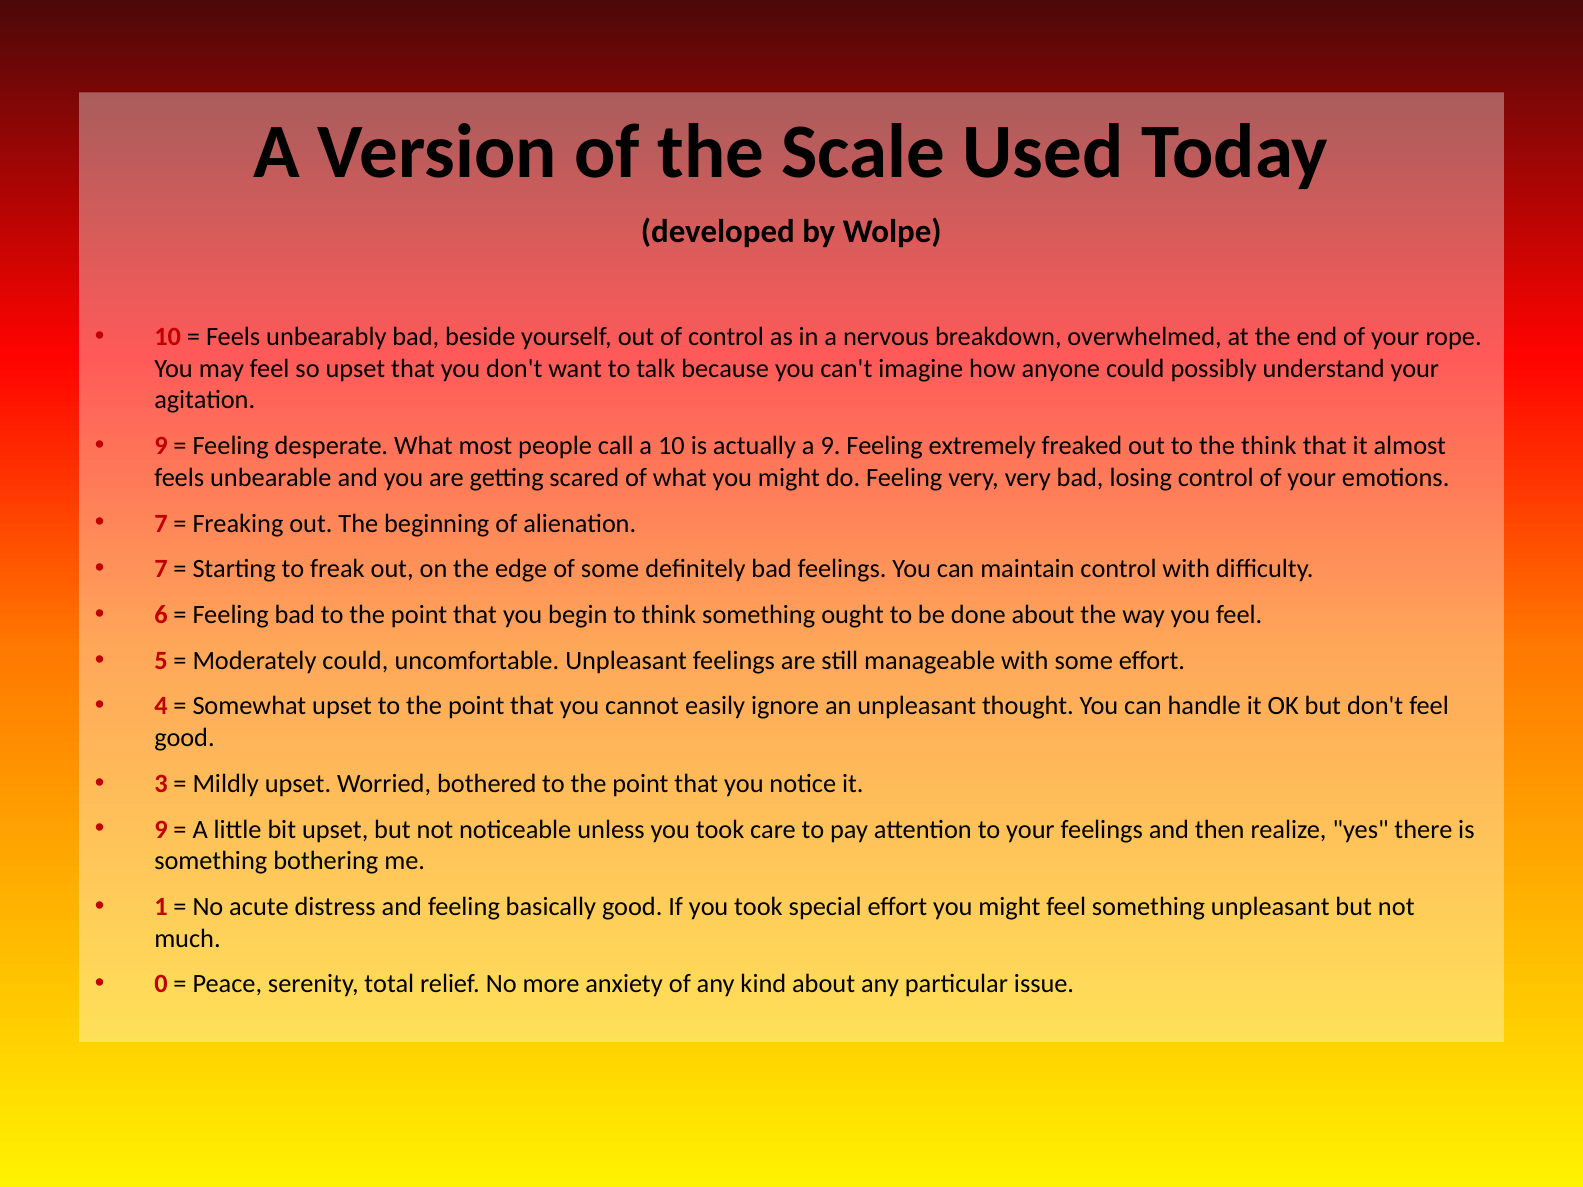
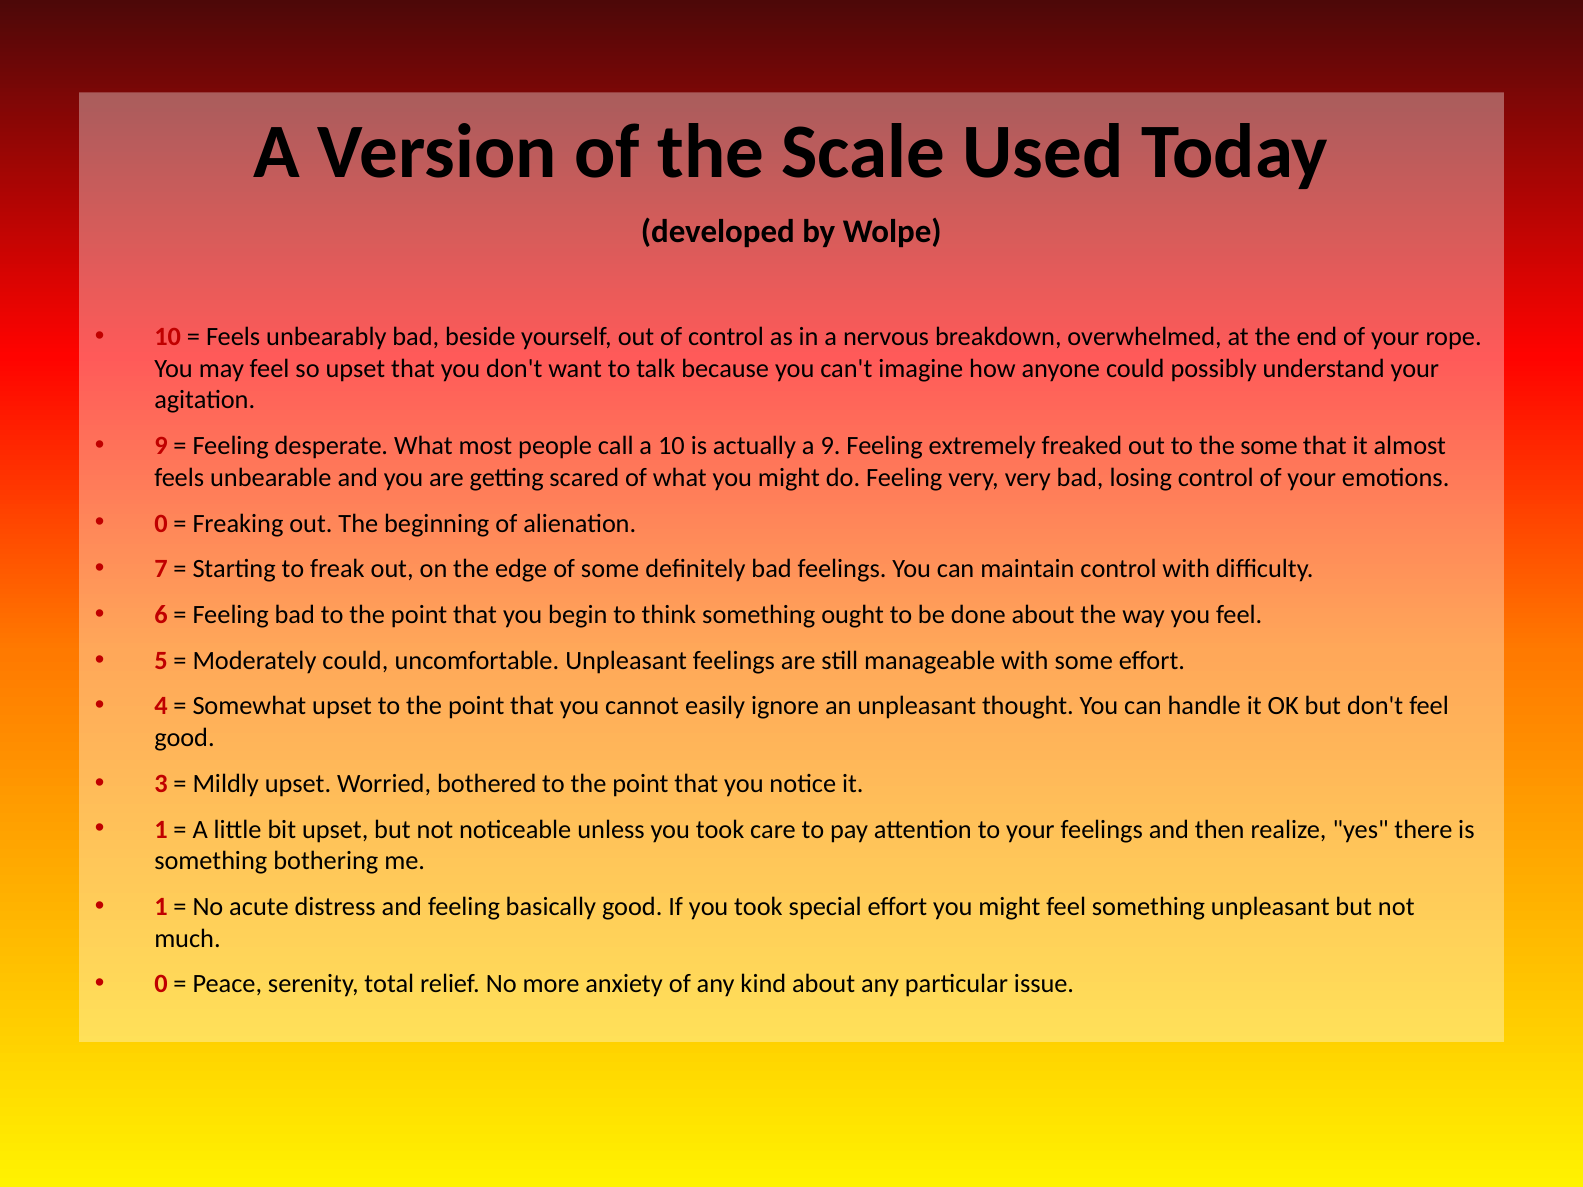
the think: think -> some
7 at (161, 523): 7 -> 0
9 at (161, 830): 9 -> 1
